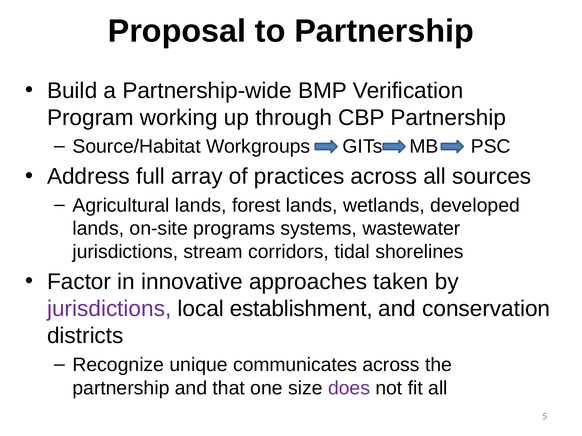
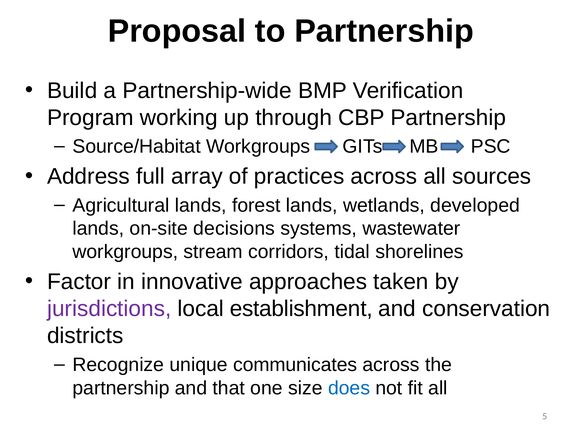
programs: programs -> decisions
jurisdictions at (125, 252): jurisdictions -> workgroups
does colour: purple -> blue
